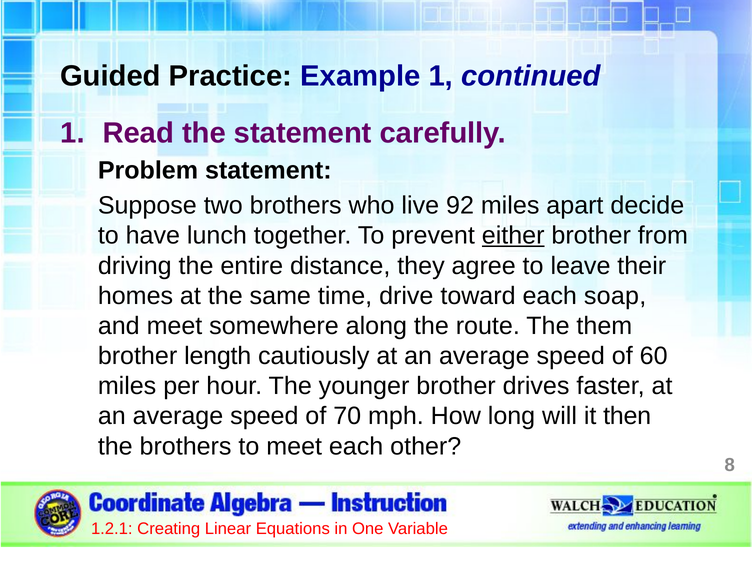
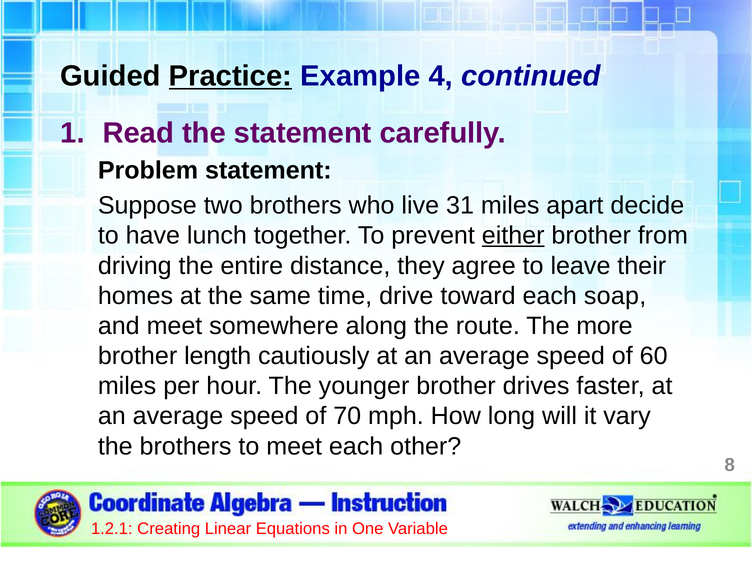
Practice underline: none -> present
Example 1: 1 -> 4
92: 92 -> 31
them: them -> more
then: then -> vary
